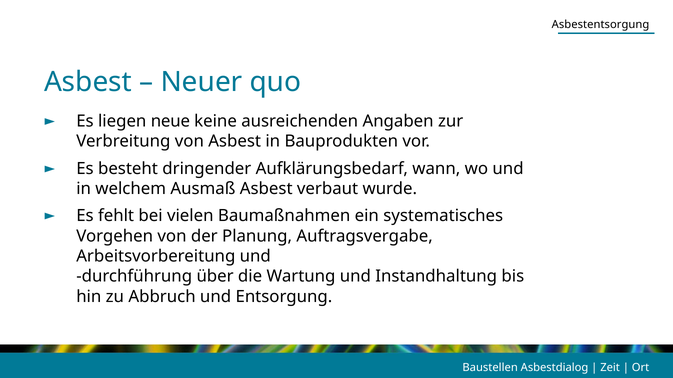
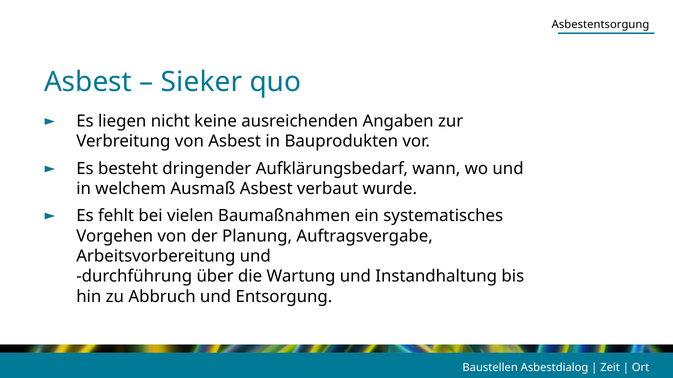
Neuer: Neuer -> Sieker
neue: neue -> nicht
